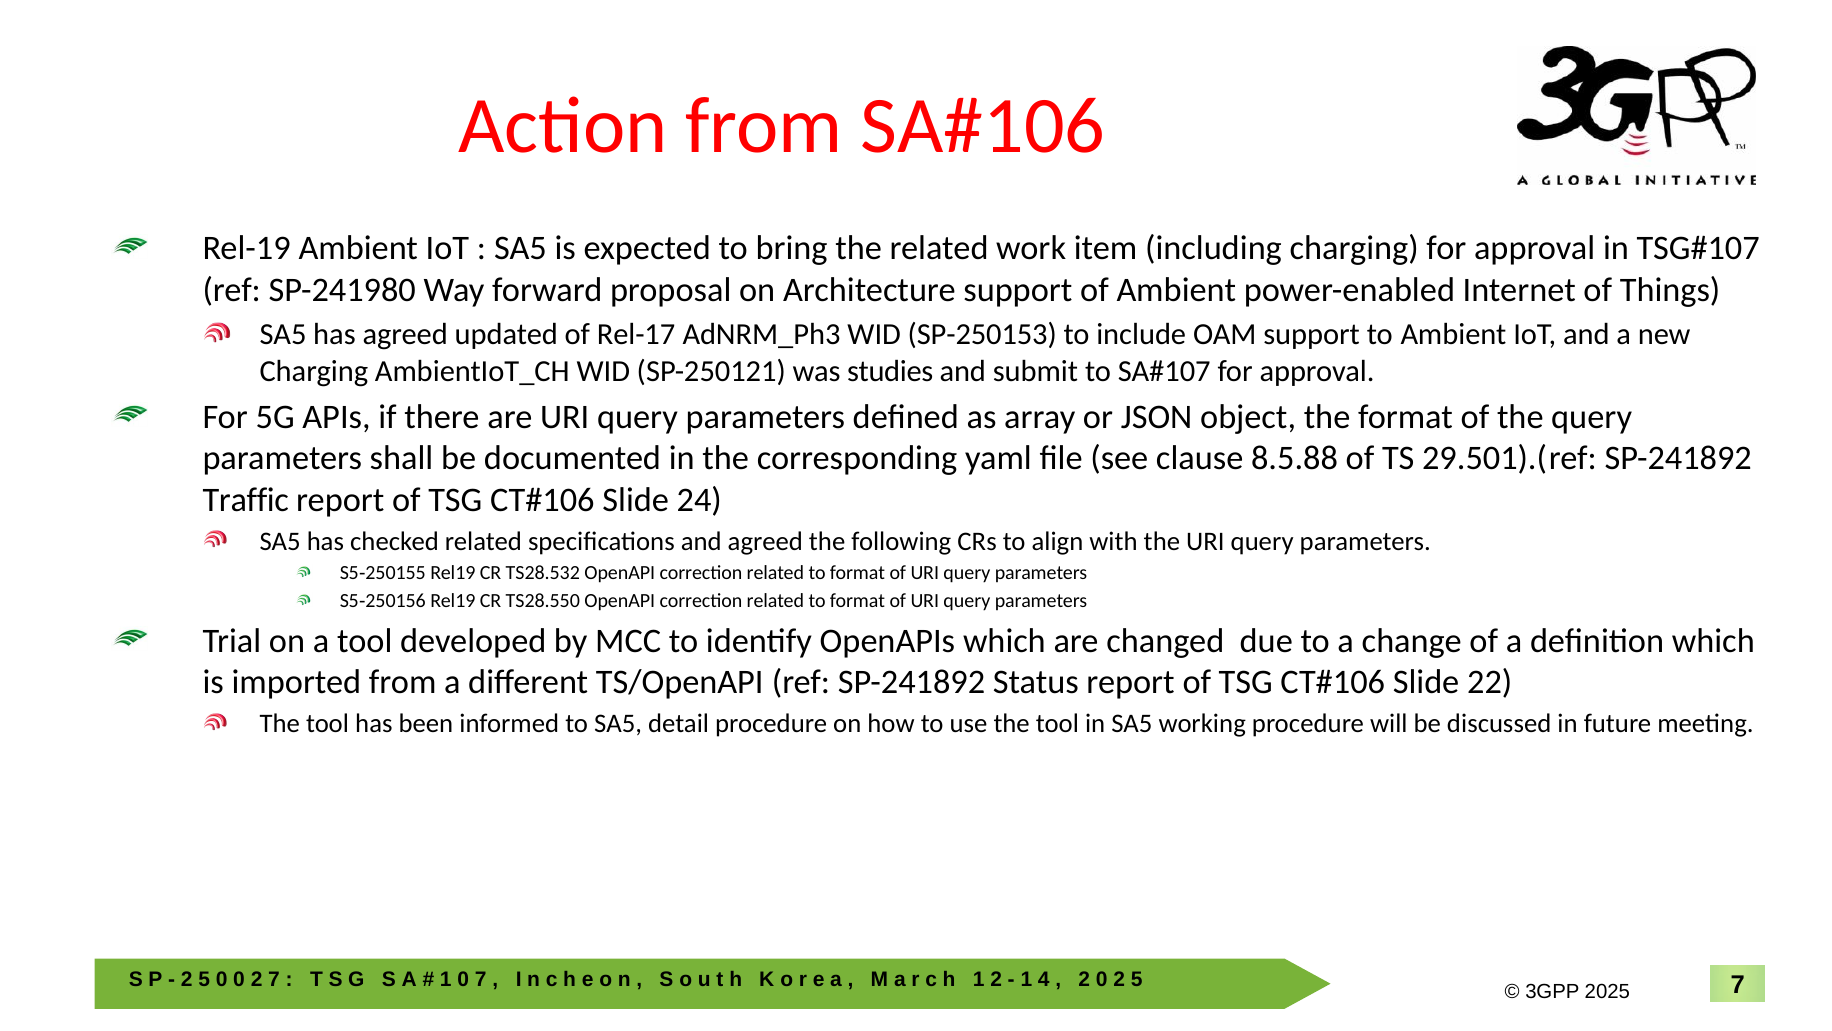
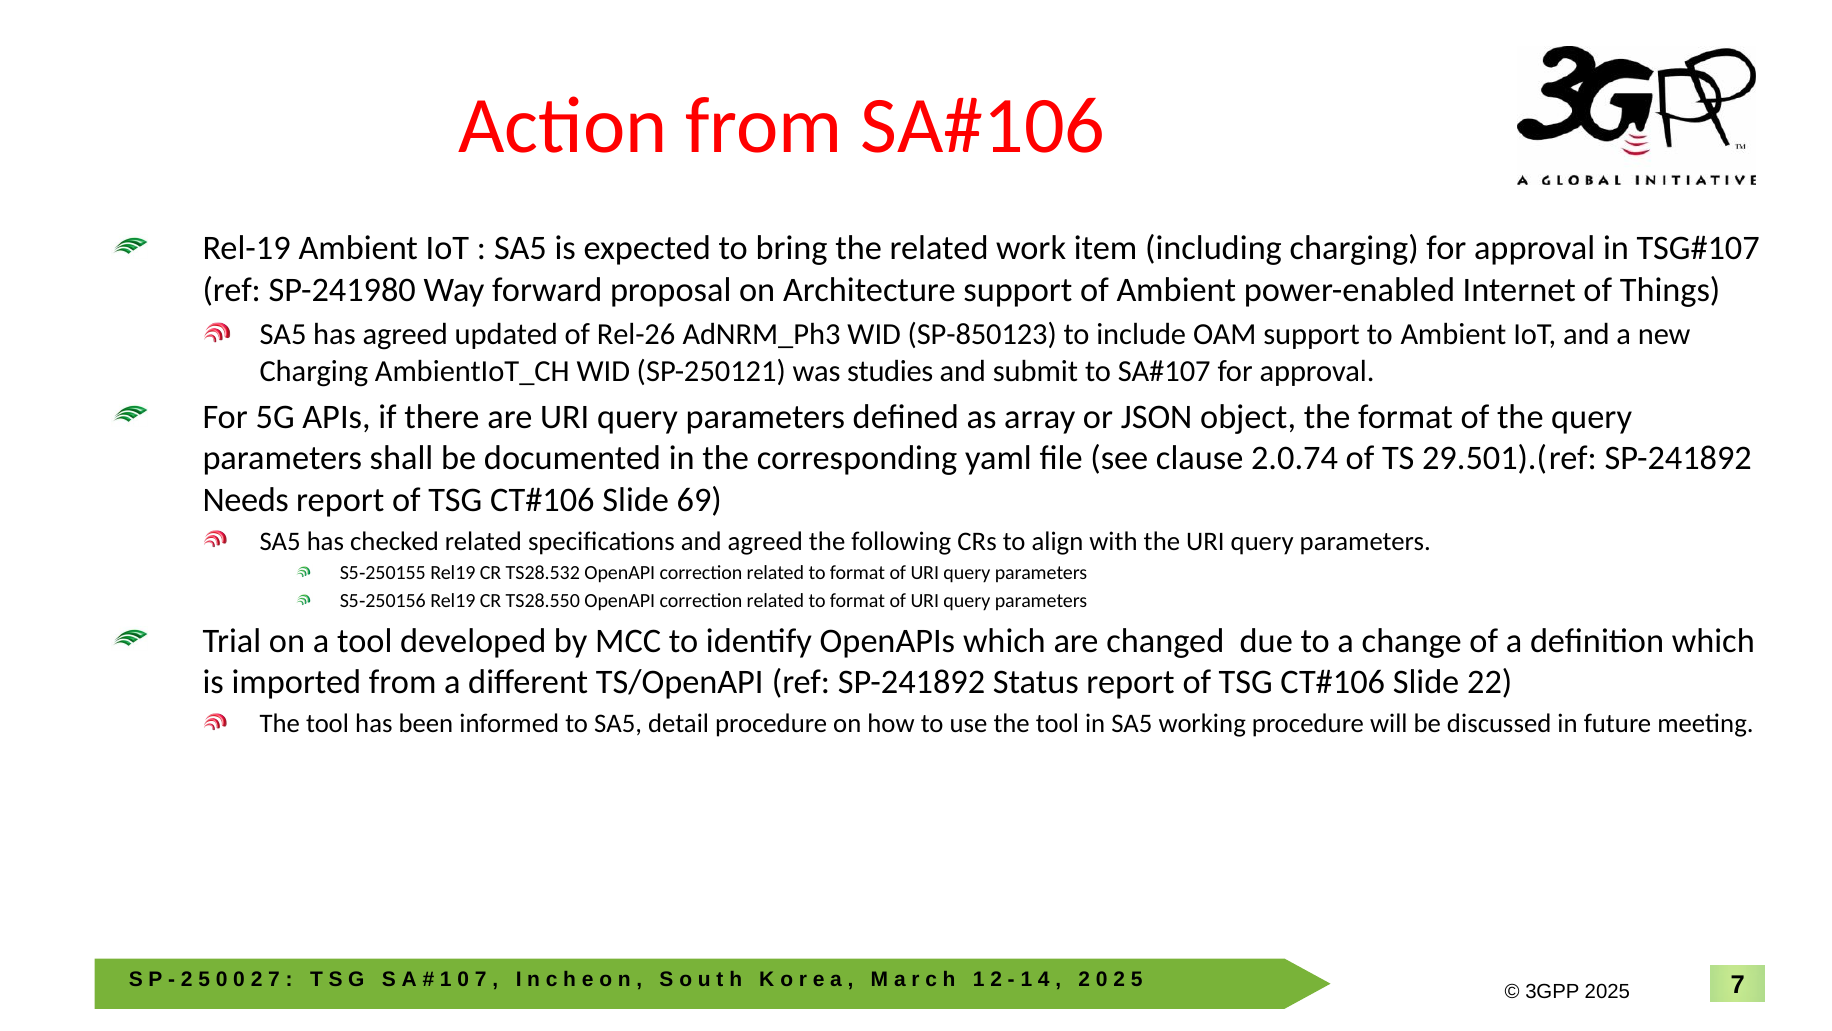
Rel-17: Rel-17 -> Rel-26
SP-250153: SP-250153 -> SP-850123
8.5.88: 8.5.88 -> 2.0.74
Traffic: Traffic -> Needs
24: 24 -> 69
